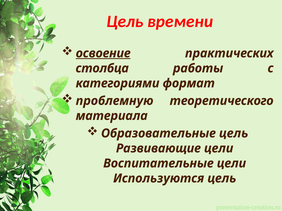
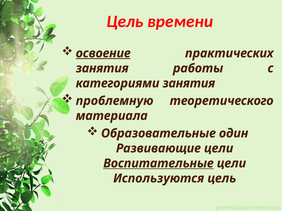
столбца at (102, 68): столбца -> занятия
категориями формат: формат -> занятия
Образовательные цель: цель -> один
Воспитательные underline: none -> present
